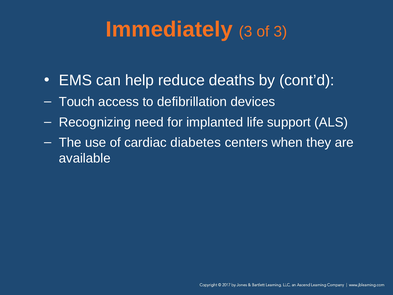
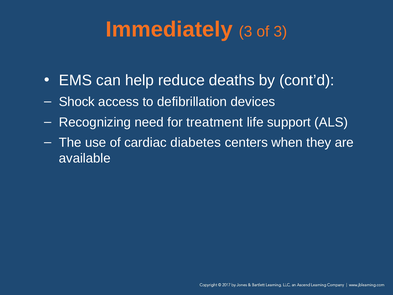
Touch: Touch -> Shock
implanted: implanted -> treatment
